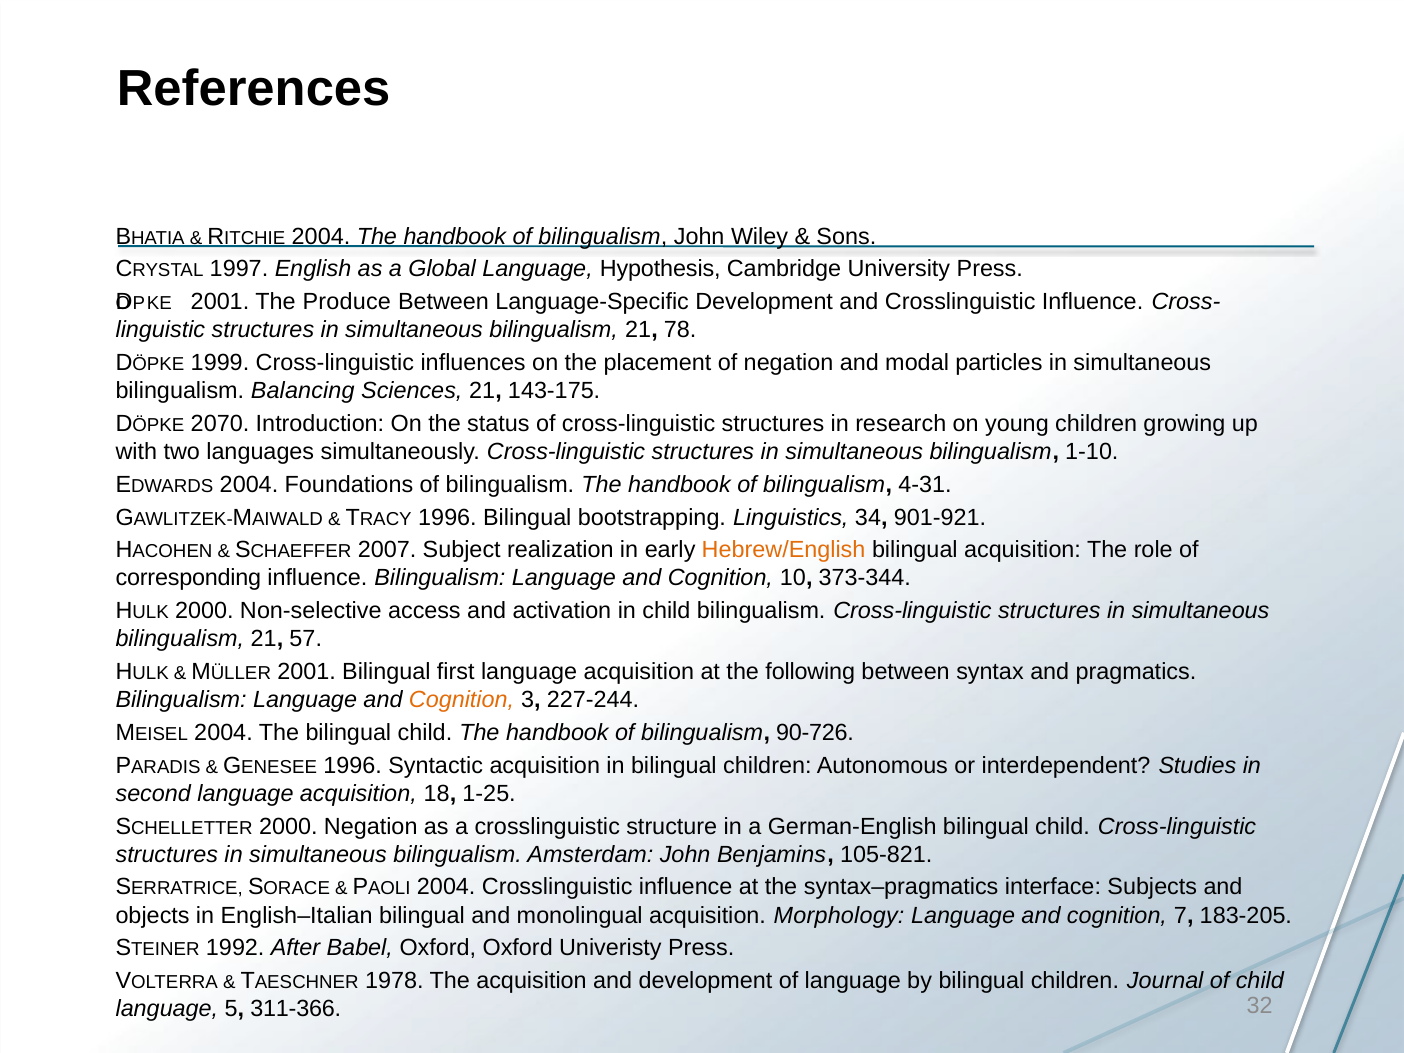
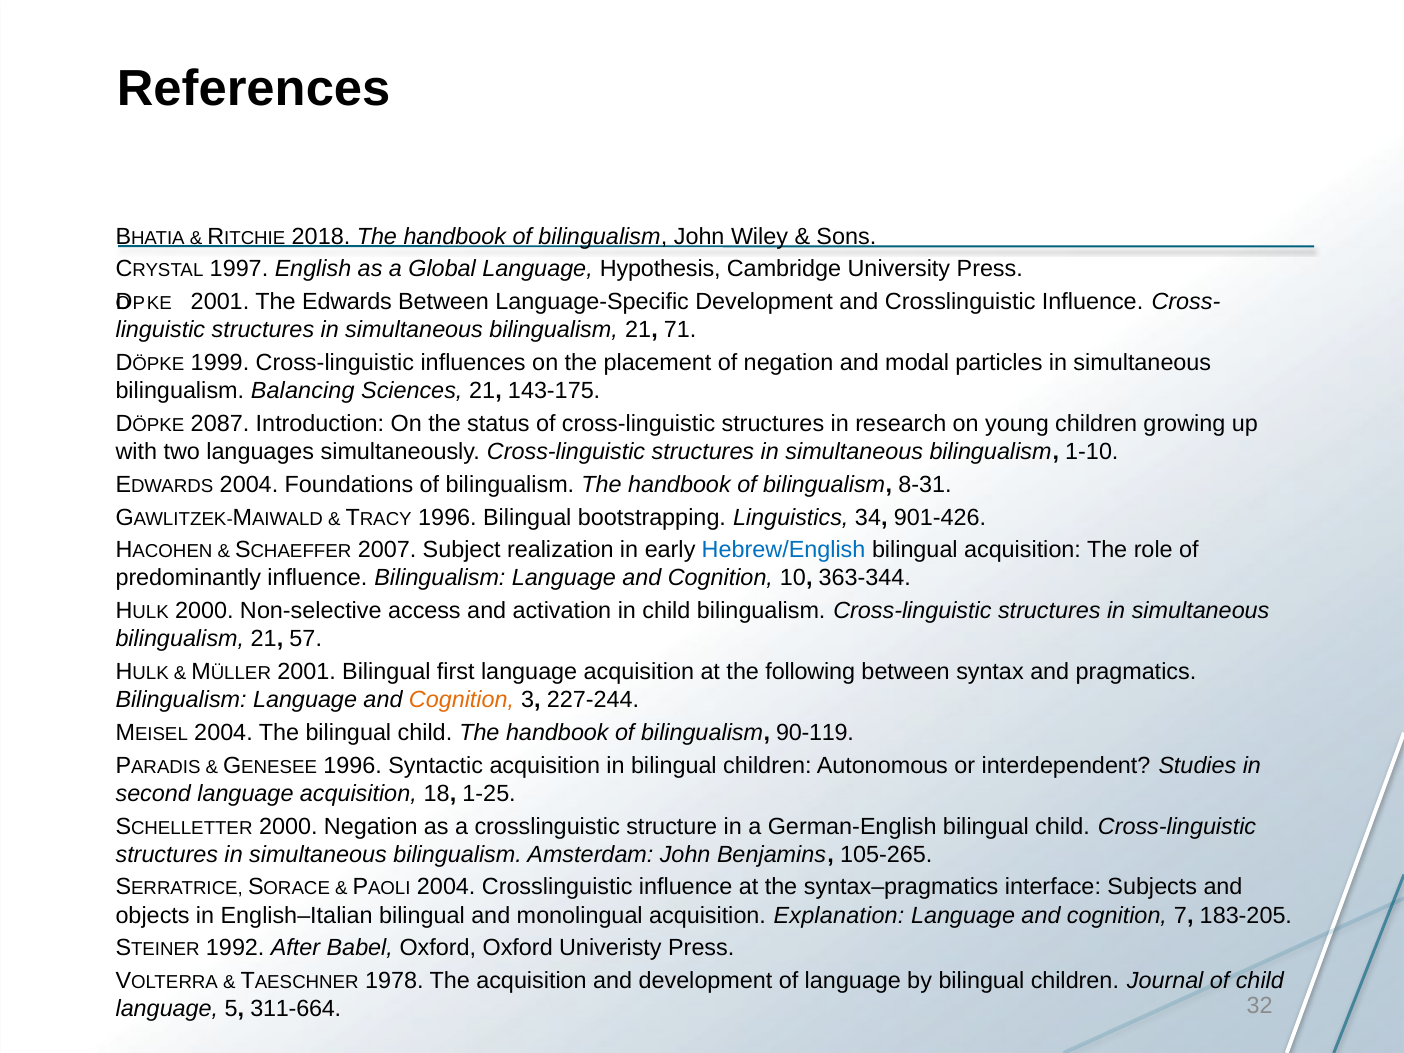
RITCHIE 2004: 2004 -> 2018
The Produce: Produce -> Edwards
78: 78 -> 71
2070: 2070 -> 2087
4-31: 4-31 -> 8-31
901-921: 901-921 -> 901-426
Hebrew/English colour: orange -> blue
corresponding: corresponding -> predominantly
373-344: 373-344 -> 363-344
90-726: 90-726 -> 90-119
105-821: 105-821 -> 105-265
Morphology: Morphology -> Explanation
311-366: 311-366 -> 311-664
